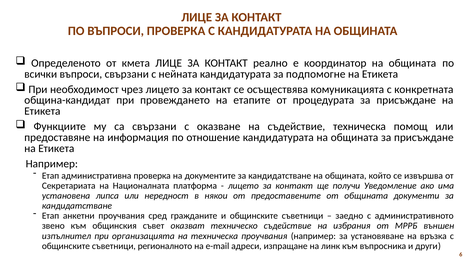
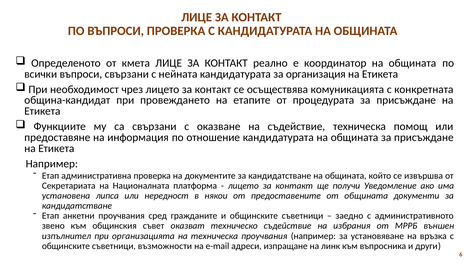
подпомогне: подпомогне -> организация
регионалното: регионалното -> възможности
